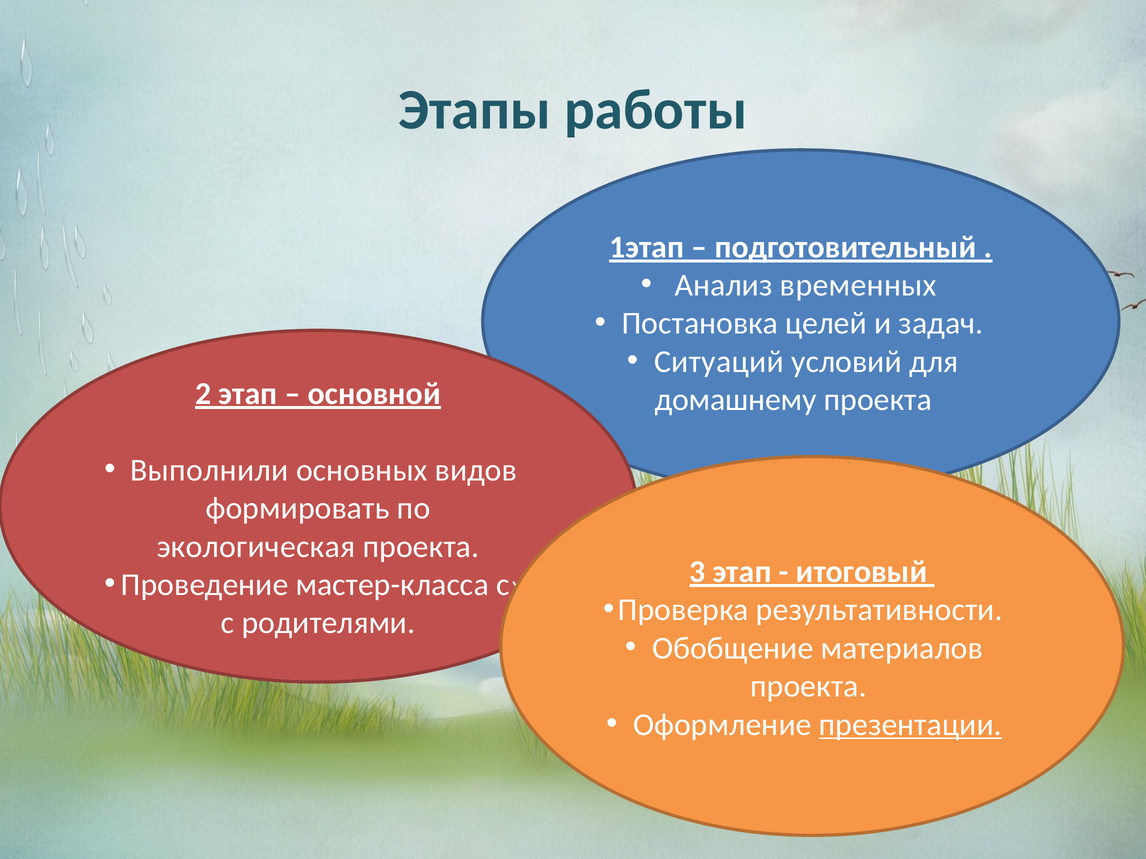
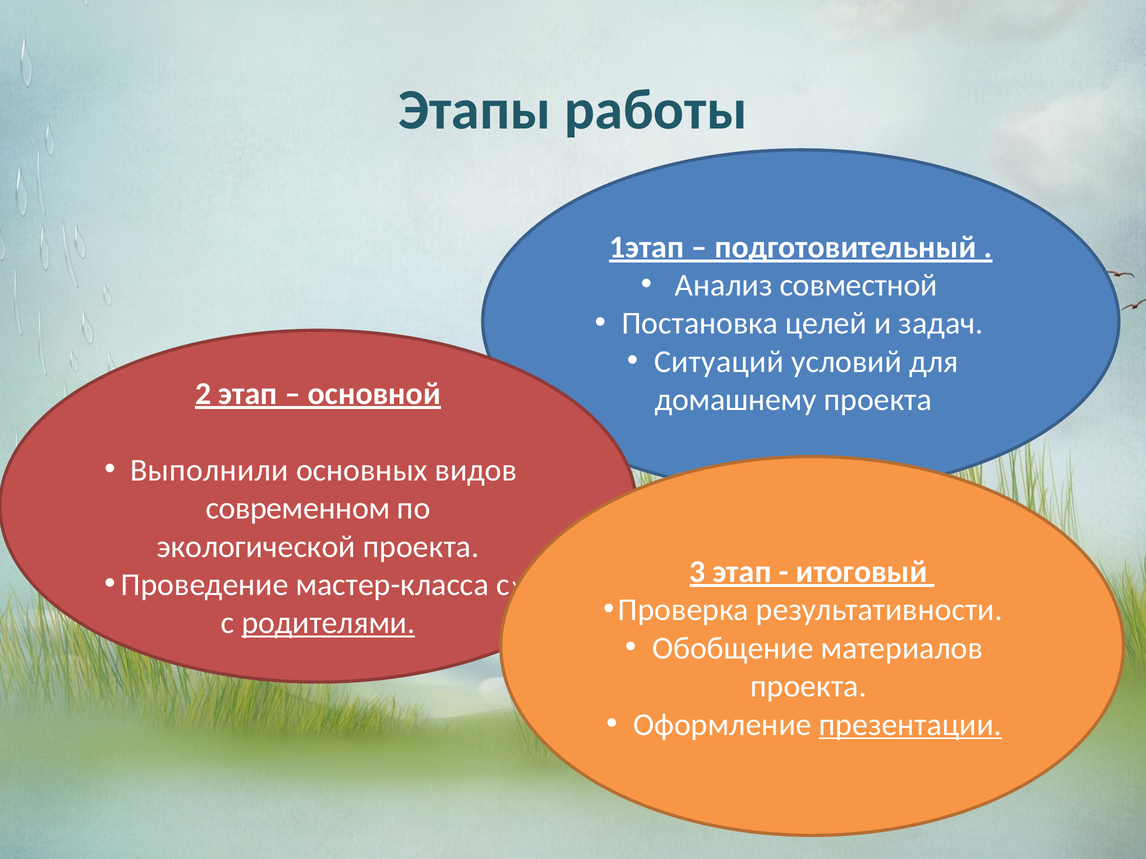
временных: временных -> совместной
формировать: формировать -> современном
экологическая: экологическая -> экологической
родителями underline: none -> present
